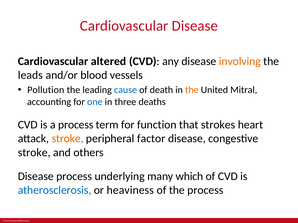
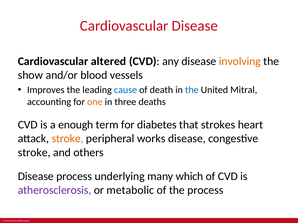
leads: leads -> show
Pollution: Pollution -> Improves
the at (192, 90) colour: orange -> blue
one colour: blue -> orange
a process: process -> enough
function: function -> diabetes
factor: factor -> works
atherosclerosis colour: blue -> purple
heaviness: heaviness -> metabolic
